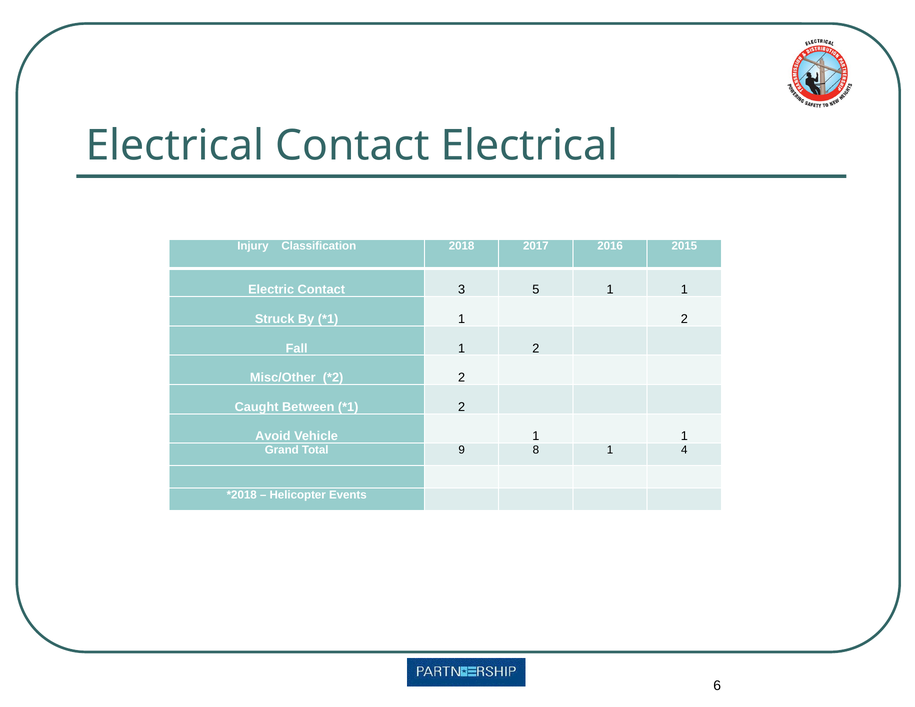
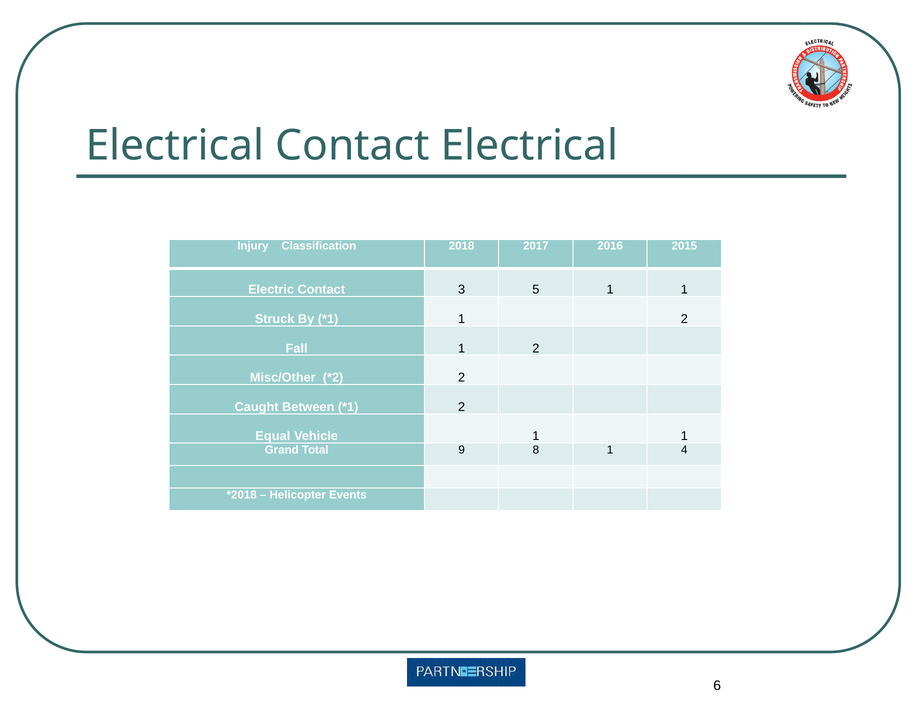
Avoid: Avoid -> Equal
